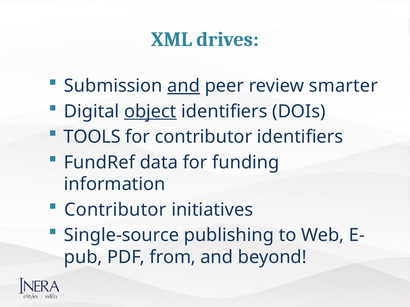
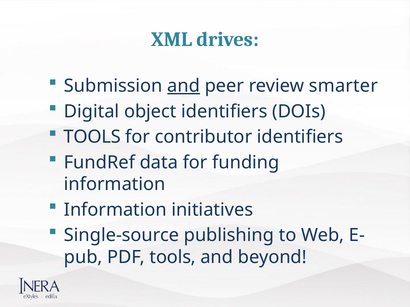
object underline: present -> none
Contributor at (115, 210): Contributor -> Information
PDF from: from -> tools
